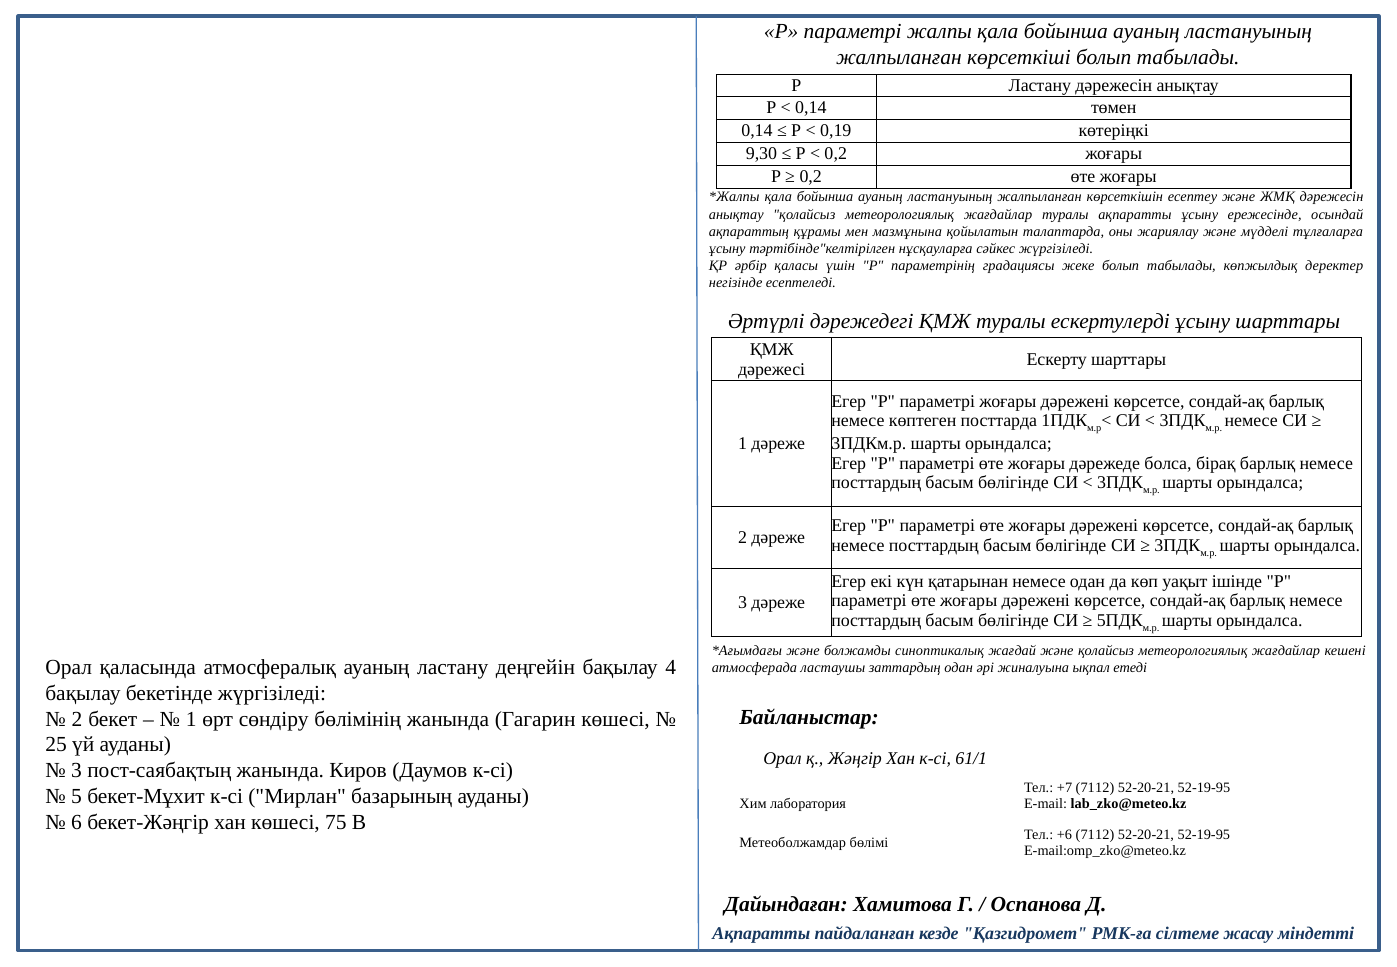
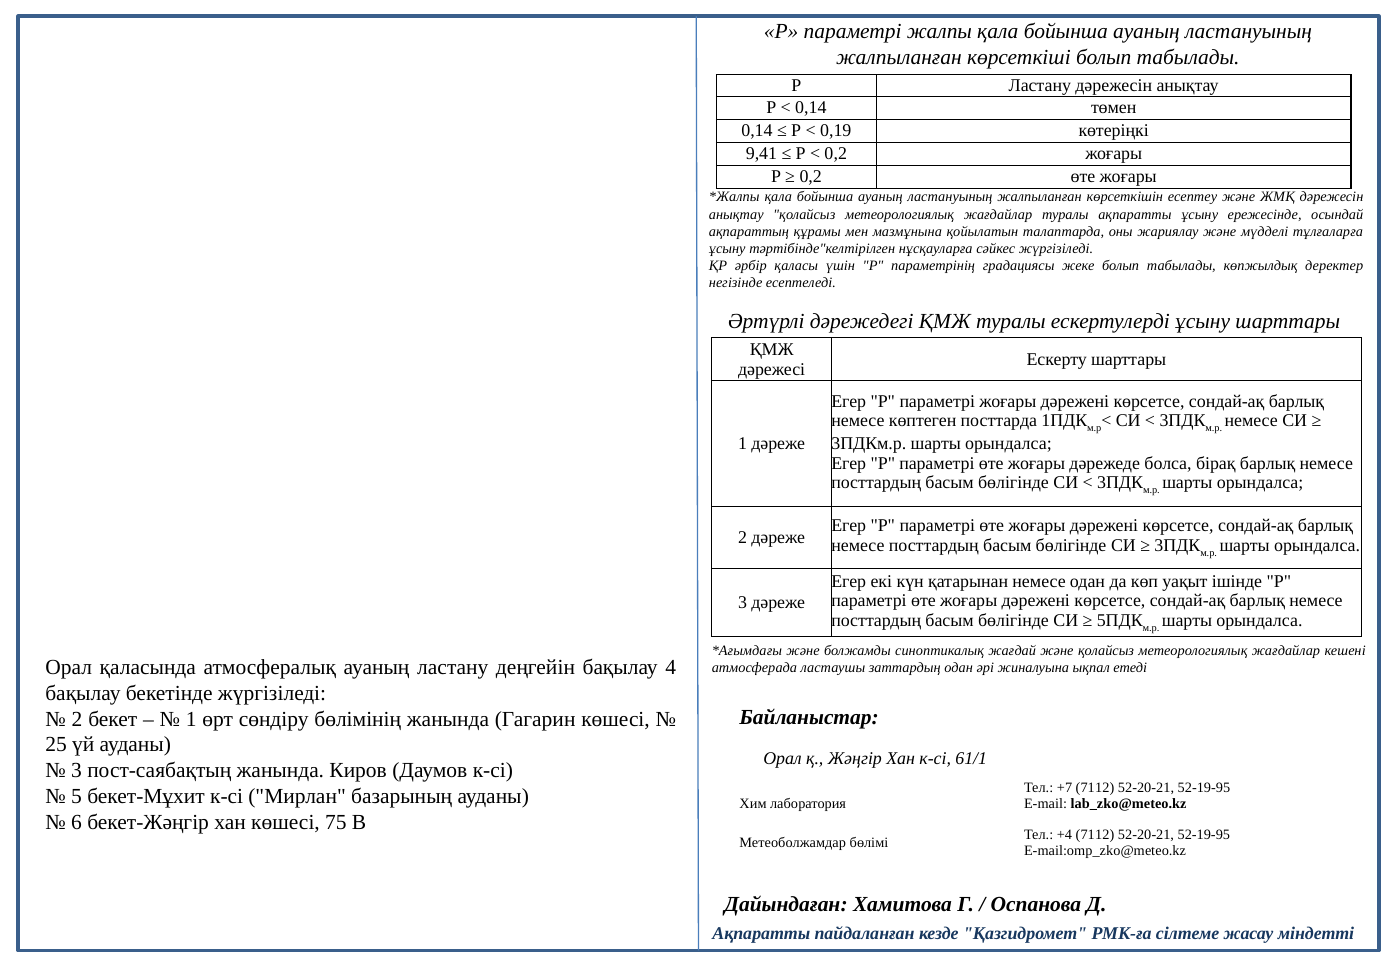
9,30: 9,30 -> 9,41
+6: +6 -> +4
